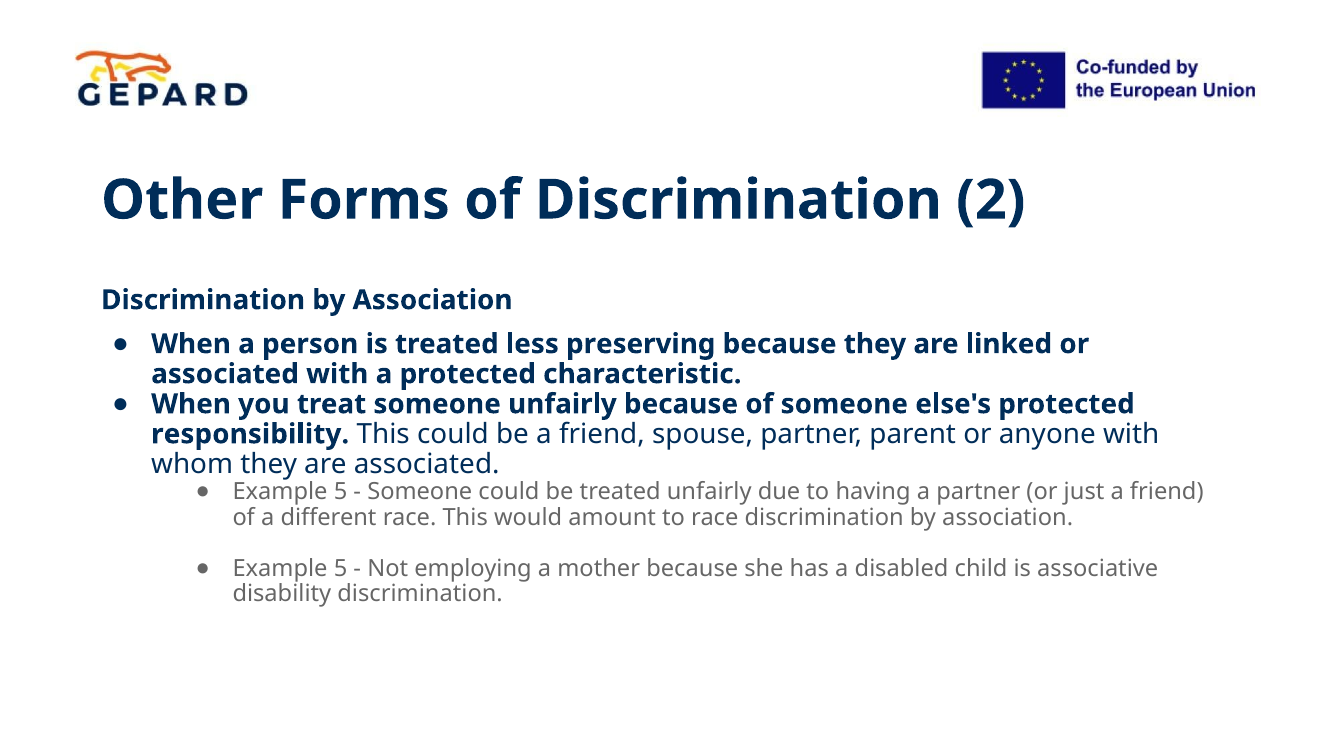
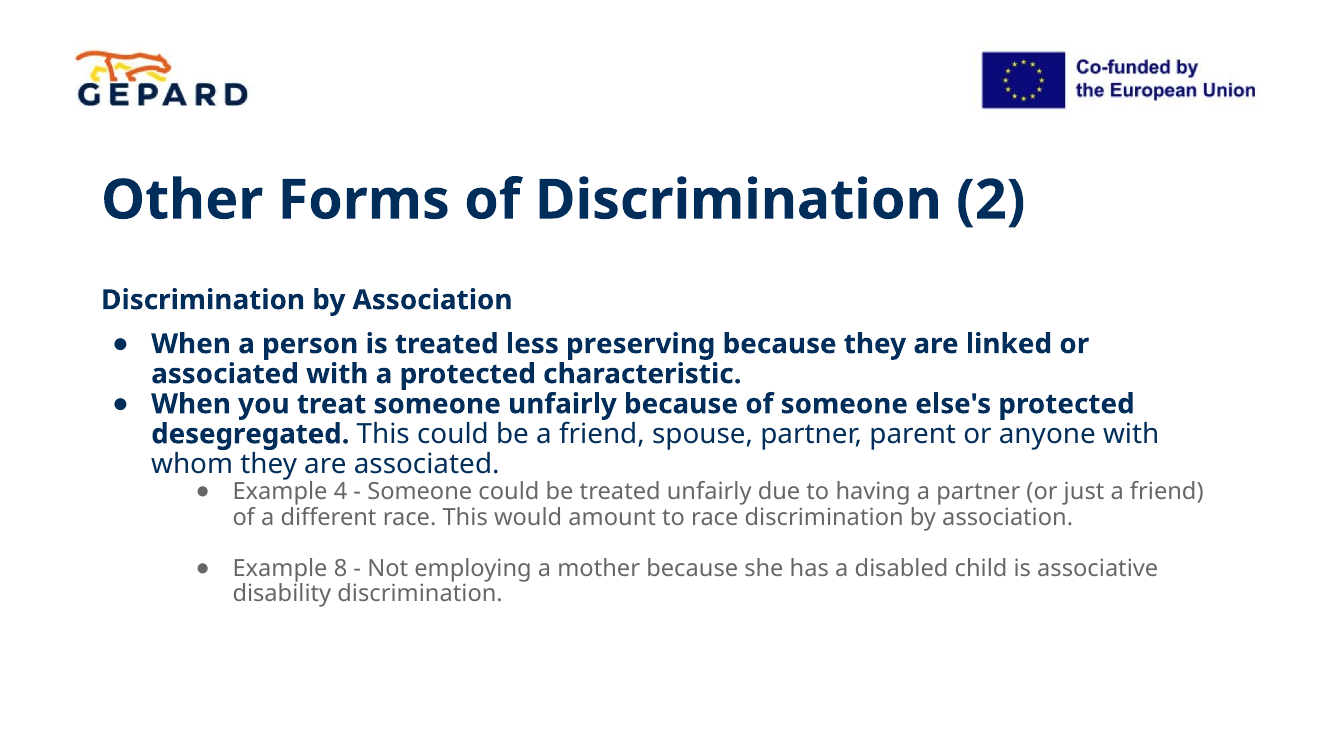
responsibility: responsibility -> desegregated
5 at (341, 492): 5 -> 4
5 at (341, 569): 5 -> 8
